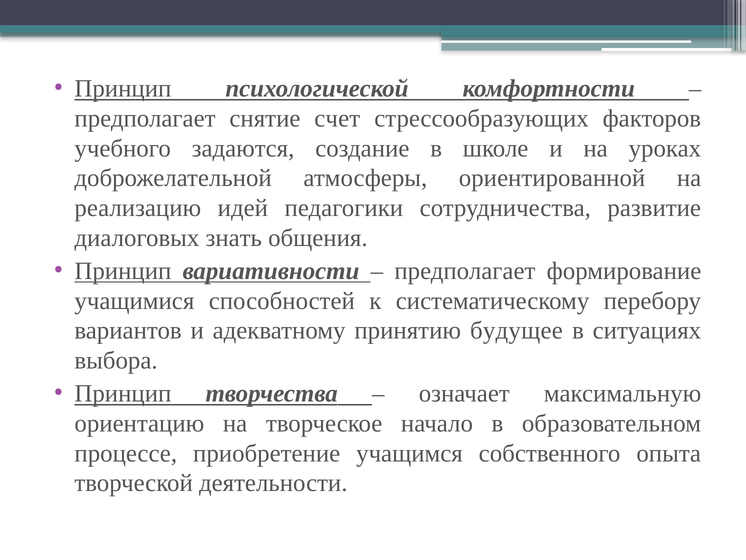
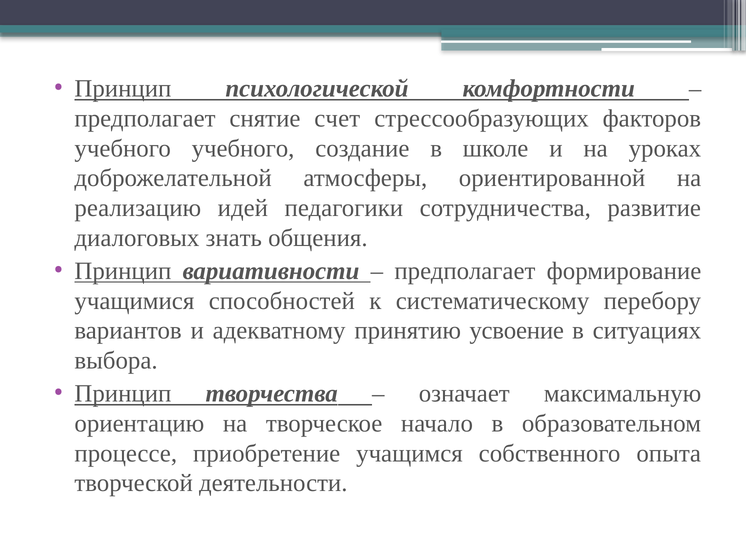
учебного задаются: задаются -> учебного
будущее: будущее -> усвоение
